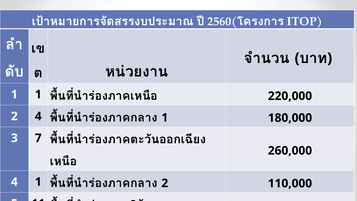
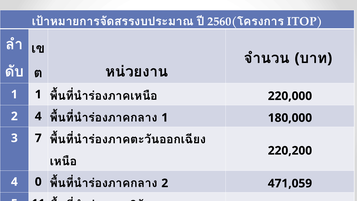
260,000: 260,000 -> 220,200
4 1: 1 -> 0
110,000: 110,000 -> 471,059
